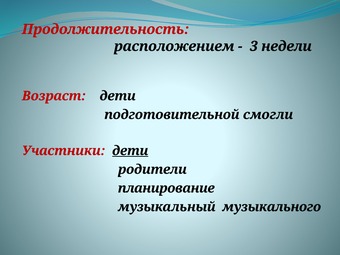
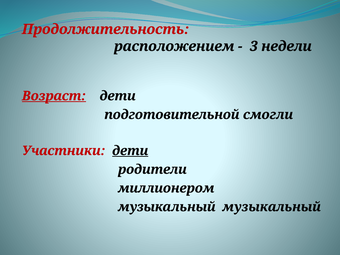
Возраст underline: none -> present
планирование: планирование -> миллионером
музыкальный музыкального: музыкального -> музыкальный
